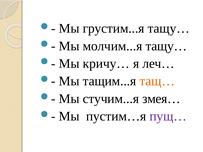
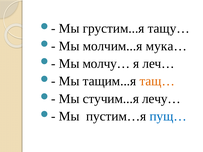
молчим...я тащу…: тащу… -> мука…
кричу…: кричу… -> молчу…
змея…: змея… -> лечу…
пущ… colour: purple -> blue
